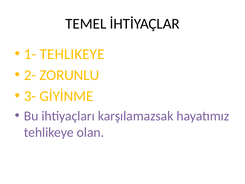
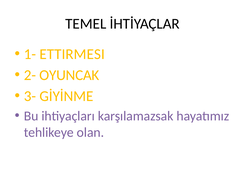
1- TEHLIKEYE: TEHLIKEYE -> ETTIRMESI
ZORUNLU: ZORUNLU -> OYUNCAK
